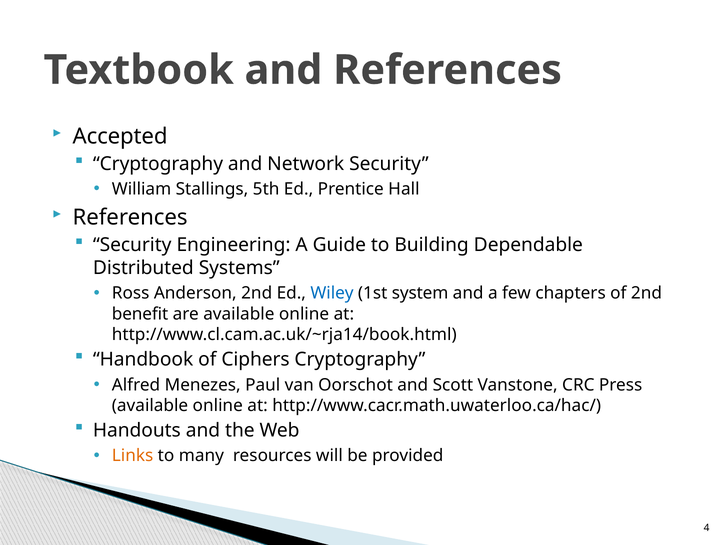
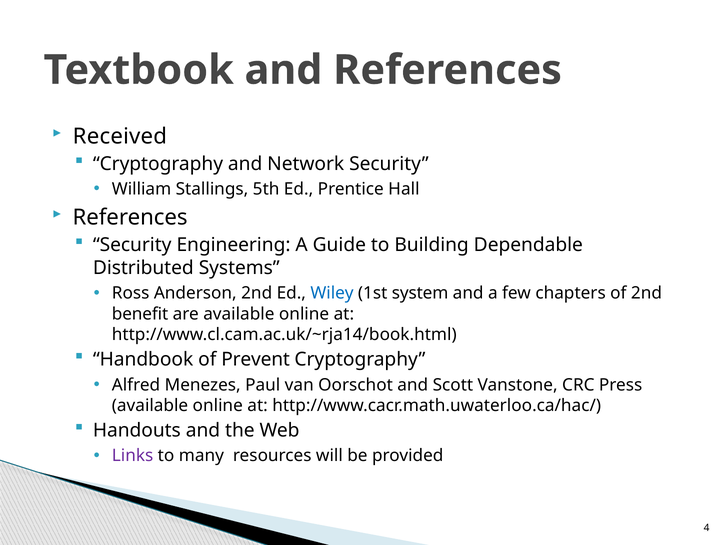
Accepted: Accepted -> Received
Ciphers: Ciphers -> Prevent
Links colour: orange -> purple
